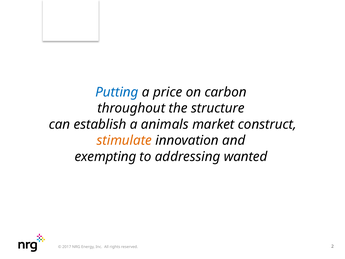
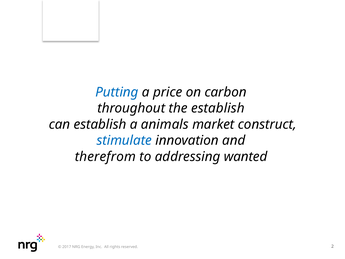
the structure: structure -> establish
stimulate colour: orange -> blue
exempting: exempting -> therefrom
